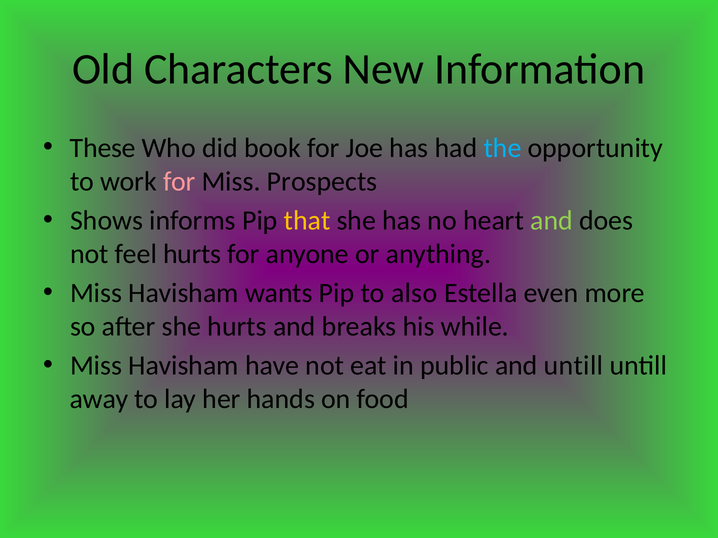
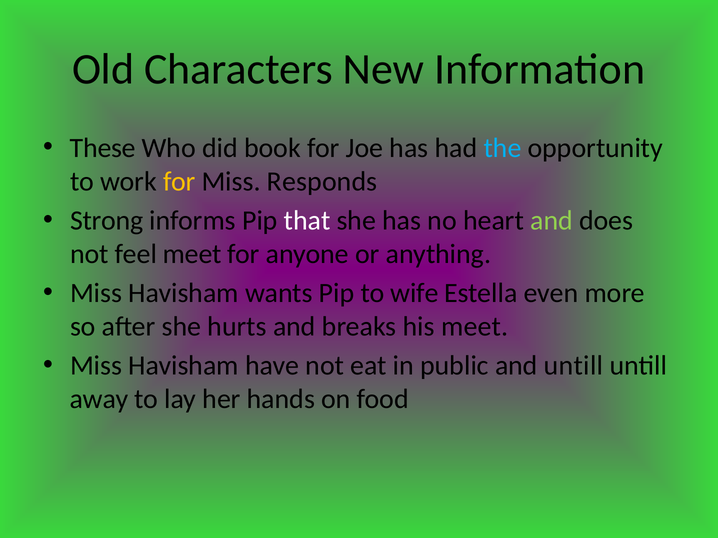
for at (179, 181) colour: pink -> yellow
Prospects: Prospects -> Responds
Shows: Shows -> Strong
that colour: yellow -> white
feel hurts: hurts -> meet
also: also -> wife
his while: while -> meet
